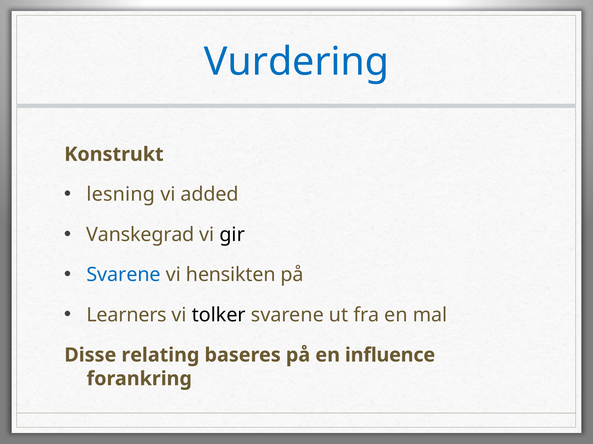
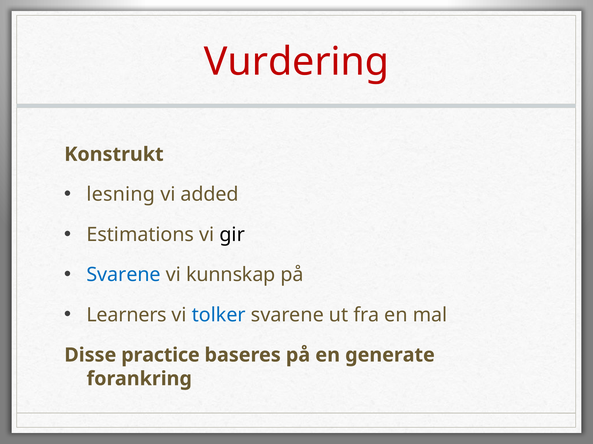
Vurdering colour: blue -> red
Vanskegrad: Vanskegrad -> Estimations
hensikten: hensikten -> kunnskap
tolker colour: black -> blue
relating: relating -> practice
influence: influence -> generate
